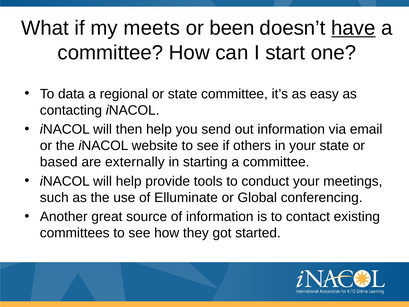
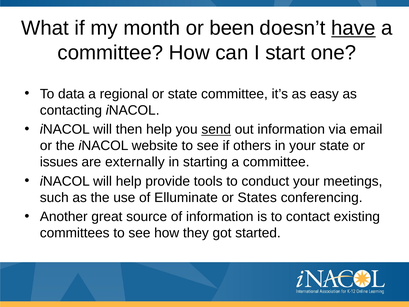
meets: meets -> month
send underline: none -> present
based: based -> issues
Global: Global -> States
